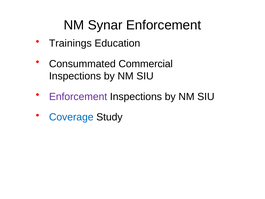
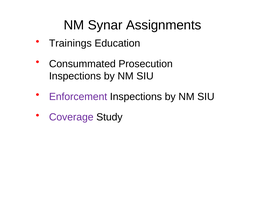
Synar Enforcement: Enforcement -> Assignments
Commercial: Commercial -> Prosecution
Coverage colour: blue -> purple
